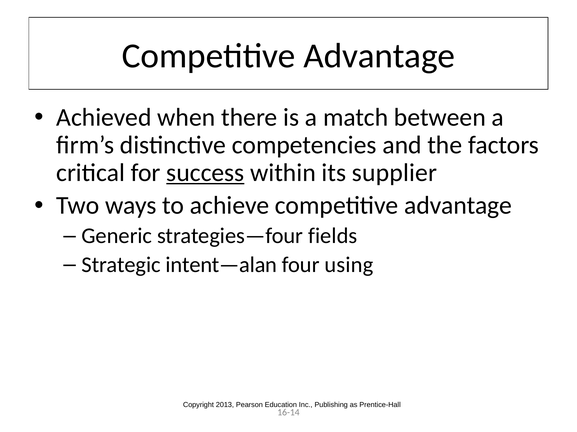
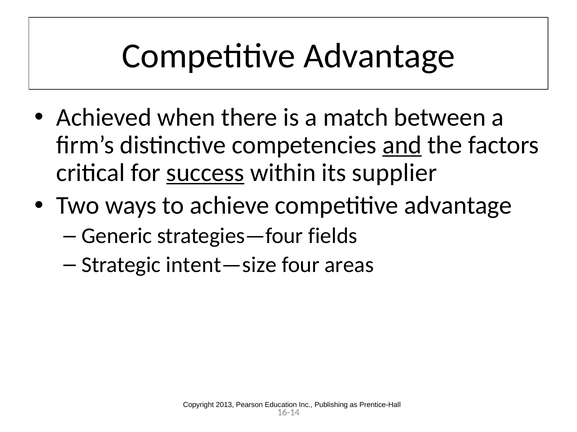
and underline: none -> present
intent—alan: intent—alan -> intent—size
using: using -> areas
